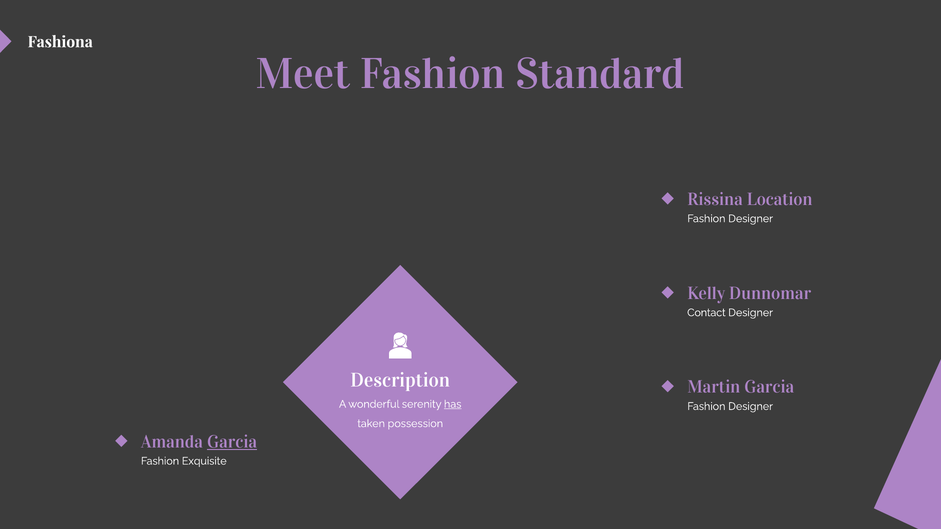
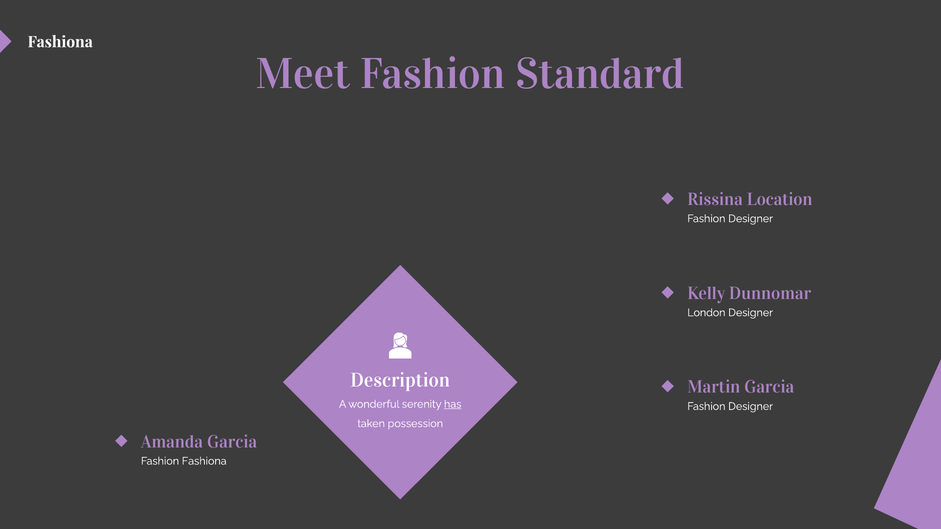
Contact: Contact -> London
Garcia at (232, 442) underline: present -> none
Exquisite: Exquisite -> Fashiona
